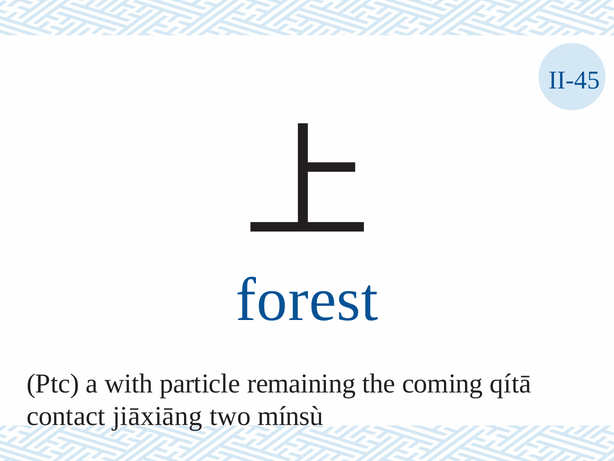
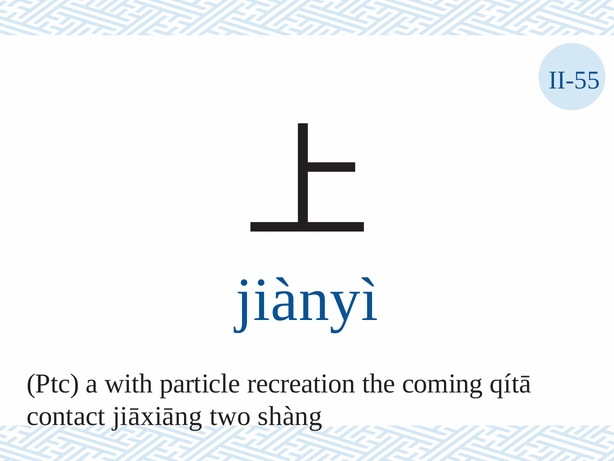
II-45: II-45 -> II-55
forest: forest -> jiànyì
remaining: remaining -> recreation
mínsù: mínsù -> shàng
